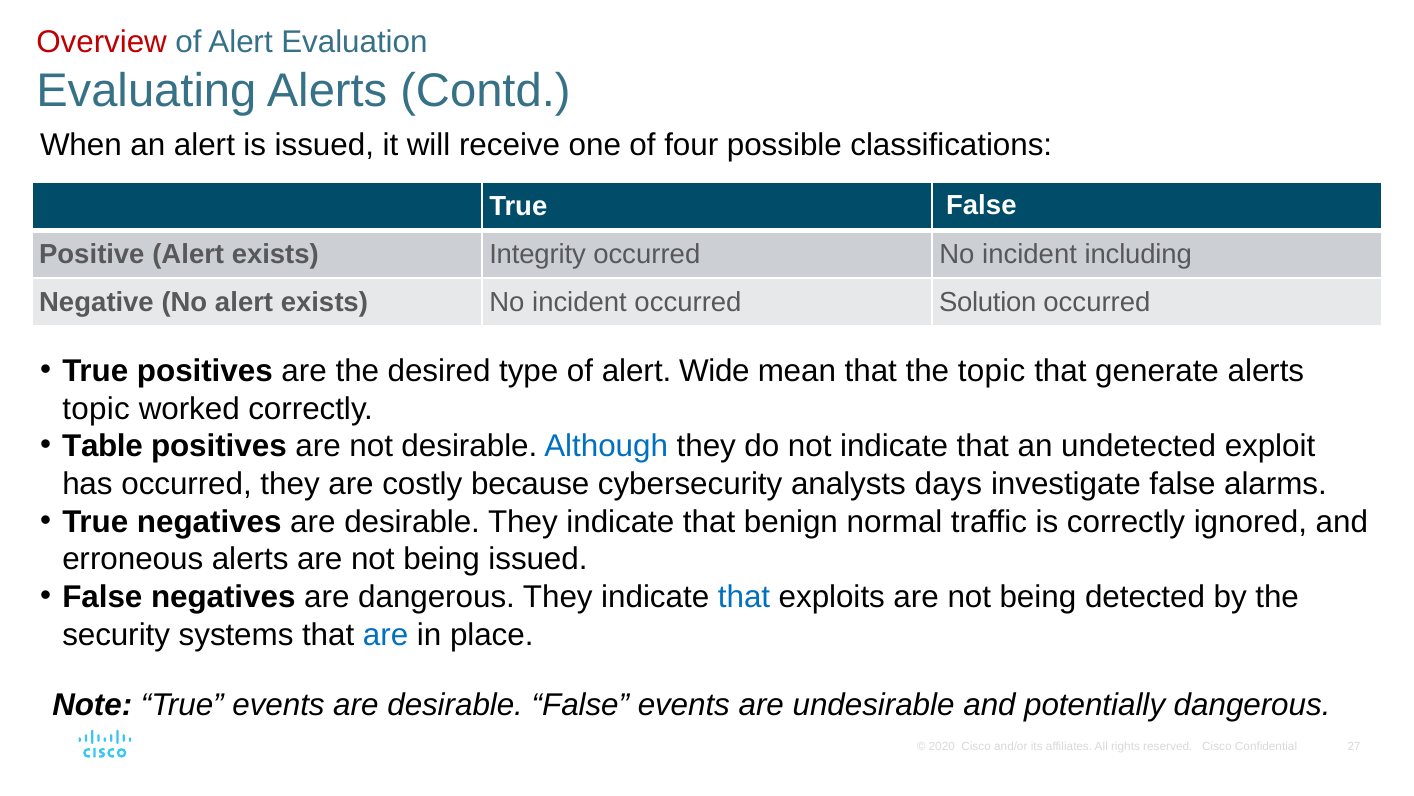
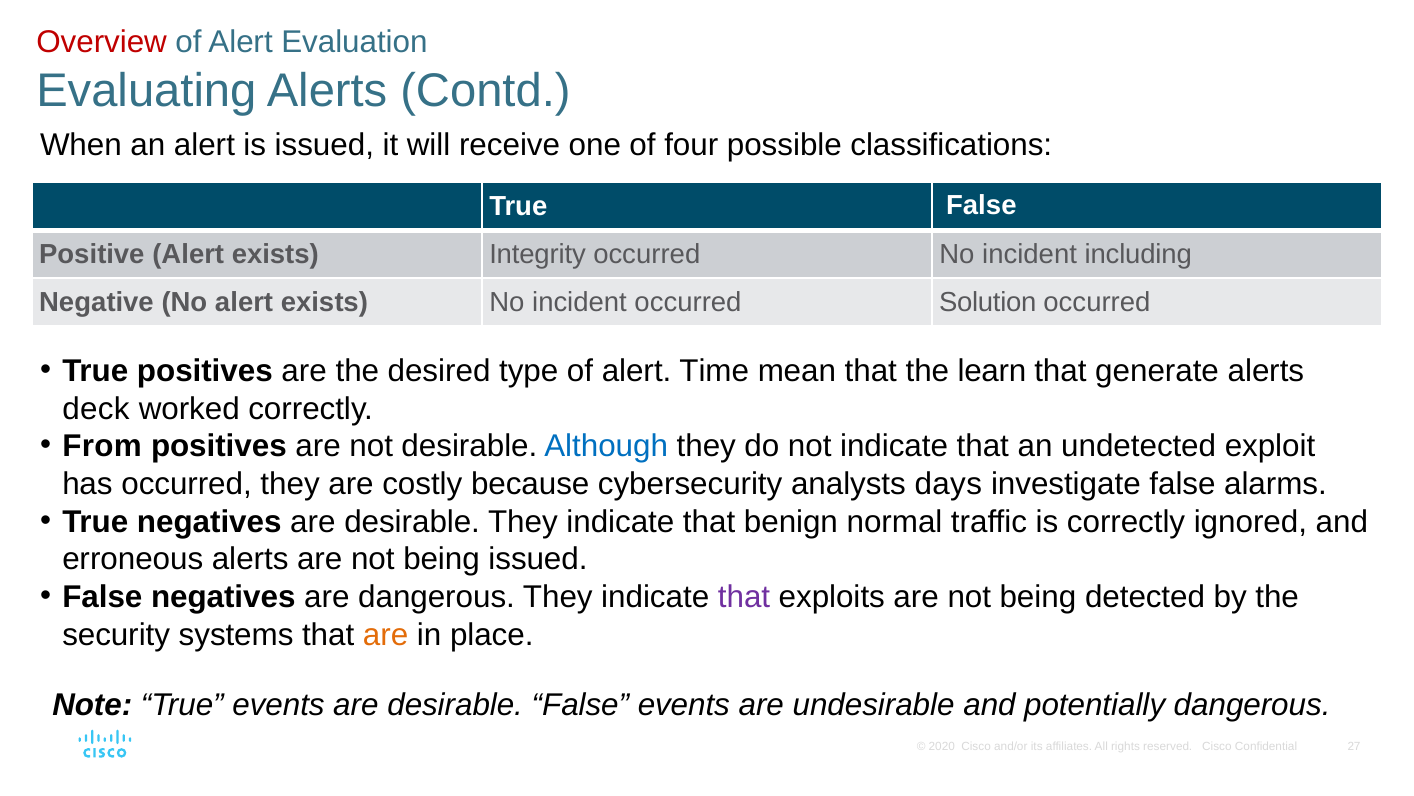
Wide: Wide -> Time
the topic: topic -> learn
topic at (96, 408): topic -> deck
Table: Table -> From
that at (744, 597) colour: blue -> purple
are at (386, 635) colour: blue -> orange
